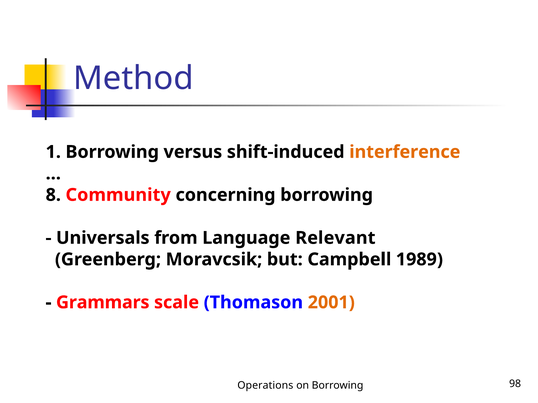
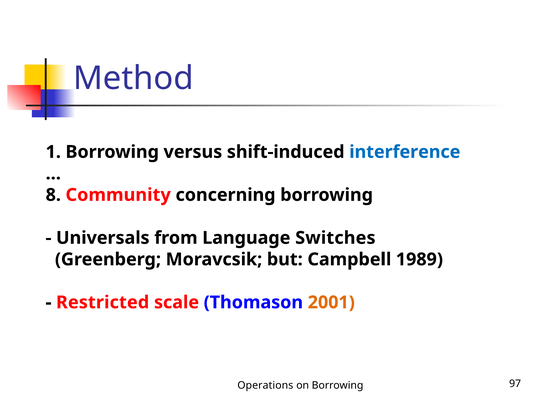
interference colour: orange -> blue
Relevant: Relevant -> Switches
Grammars: Grammars -> Restricted
98: 98 -> 97
